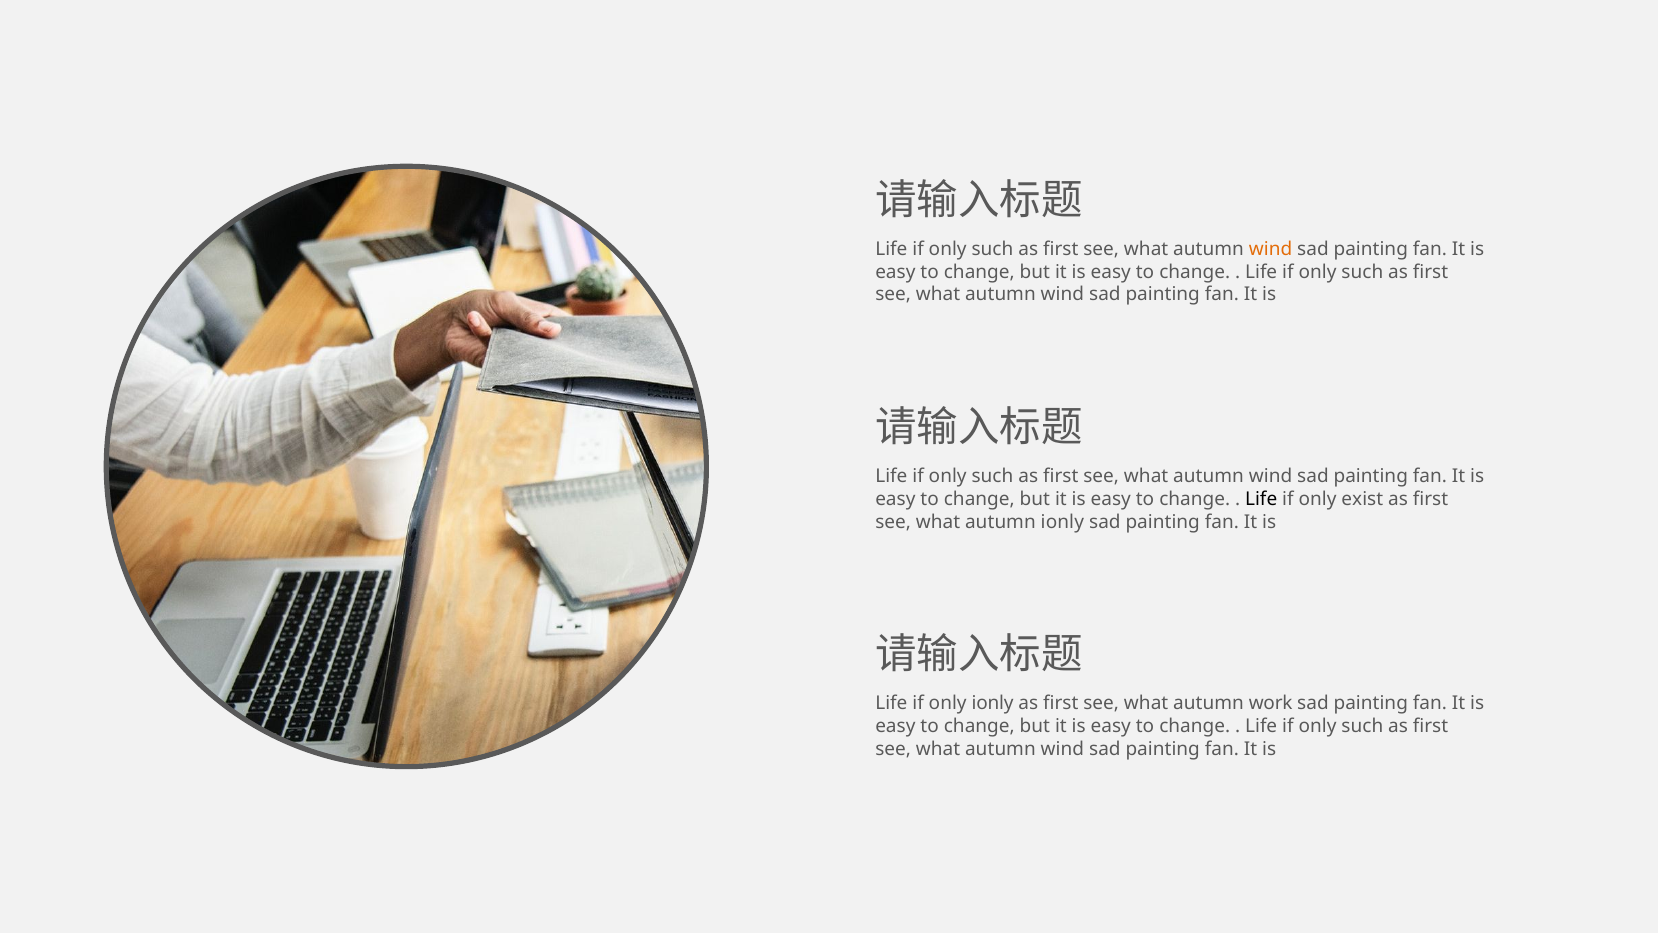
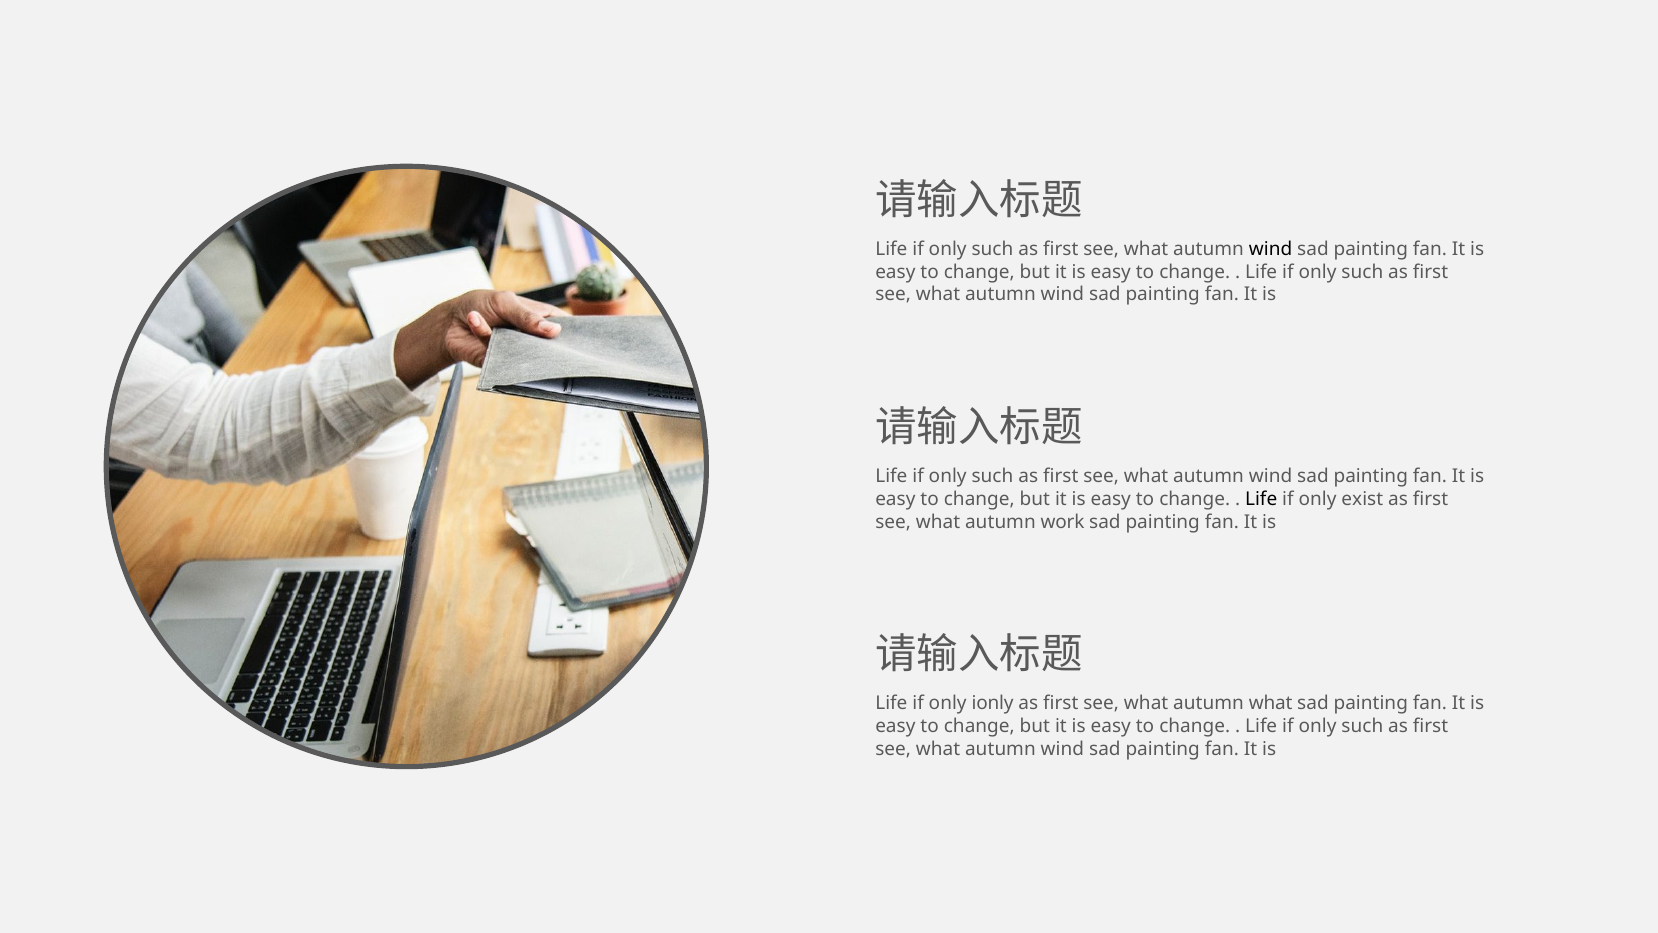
wind at (1271, 249) colour: orange -> black
autumn ionly: ionly -> work
autumn work: work -> what
